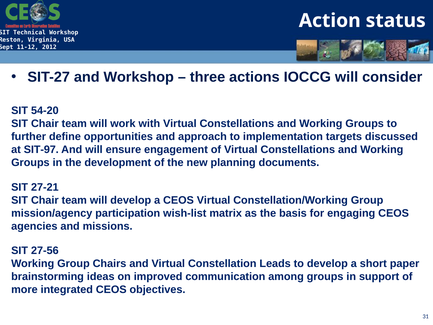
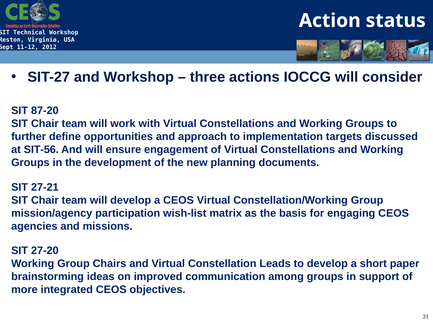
54-20: 54-20 -> 87-20
SIT-97: SIT-97 -> SIT-56
27-56: 27-56 -> 27-20
